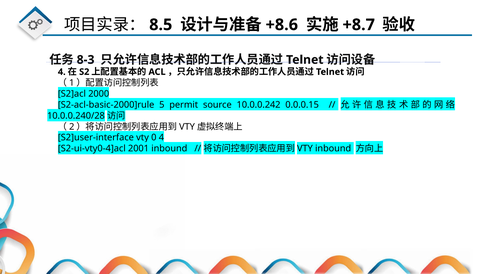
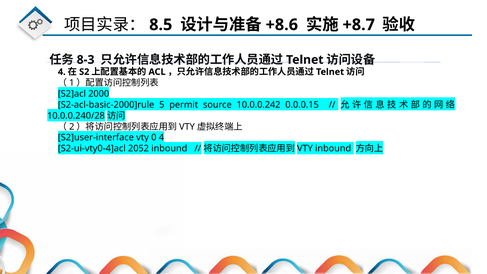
2001: 2001 -> 2052
